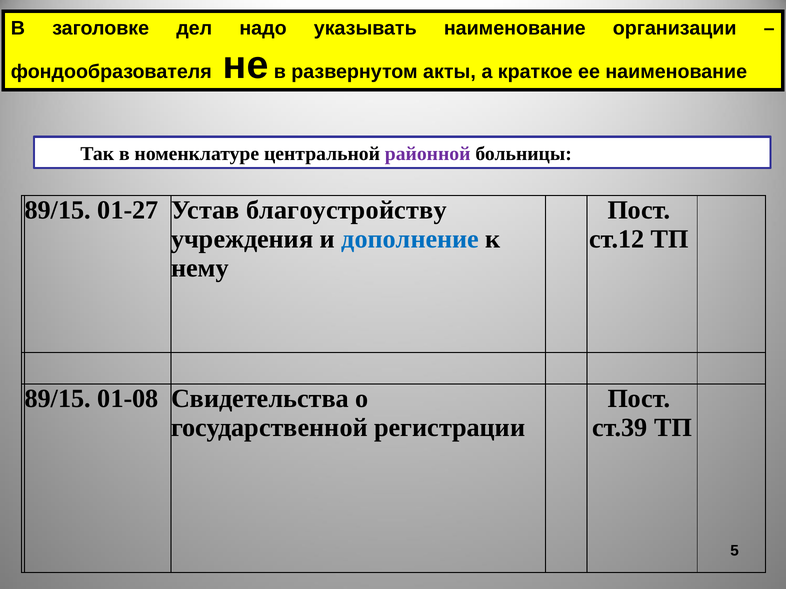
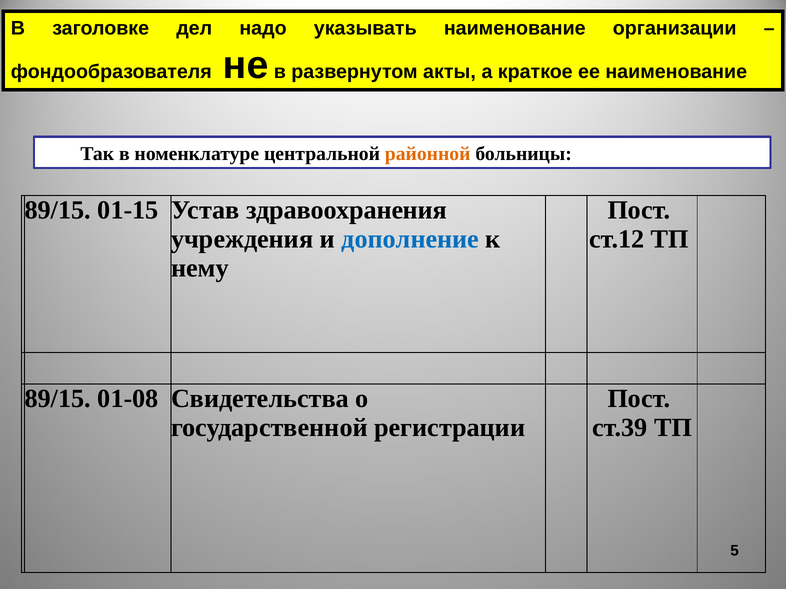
районной colour: purple -> orange
01-27: 01-27 -> 01-15
благоустройству: благоустройству -> здравоохранения
